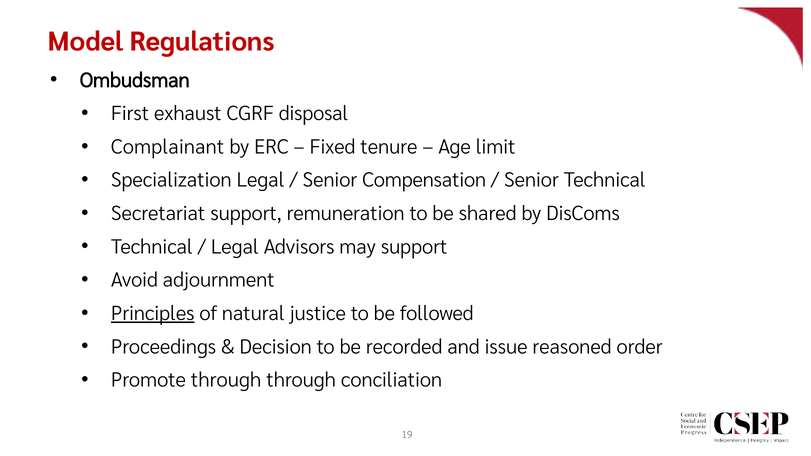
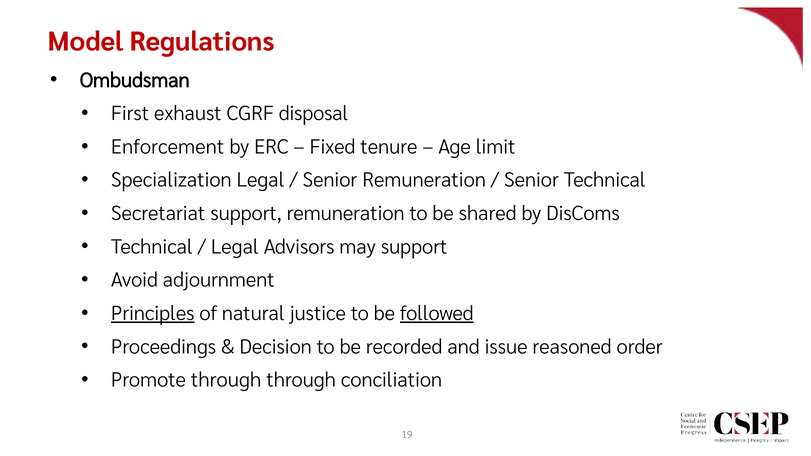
Complainant: Complainant -> Enforcement
Senior Compensation: Compensation -> Remuneration
followed underline: none -> present
